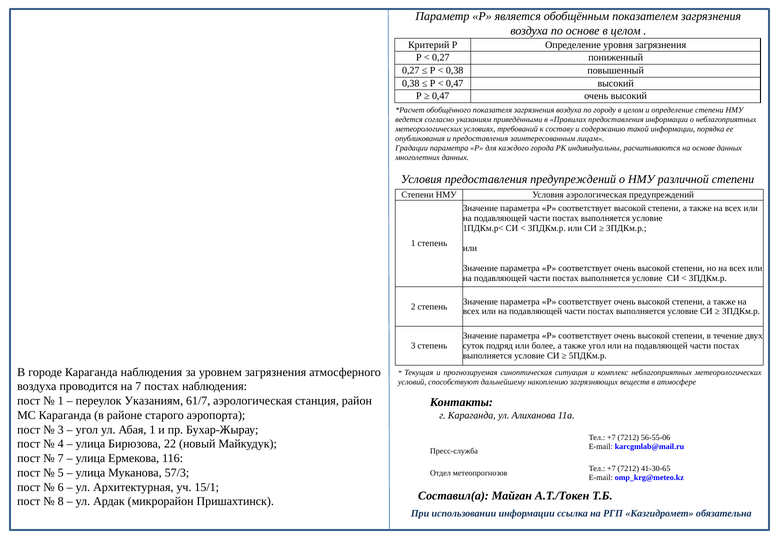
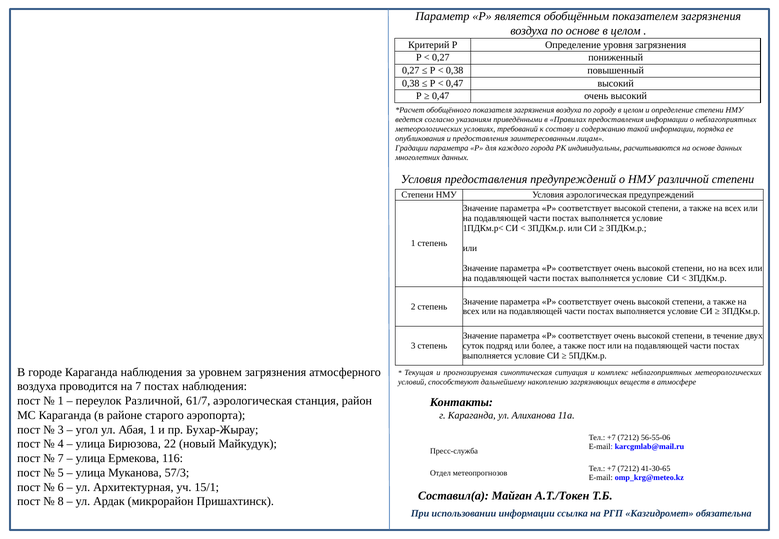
также угол: угол -> пост
переулок Указаниям: Указаниям -> Различной
